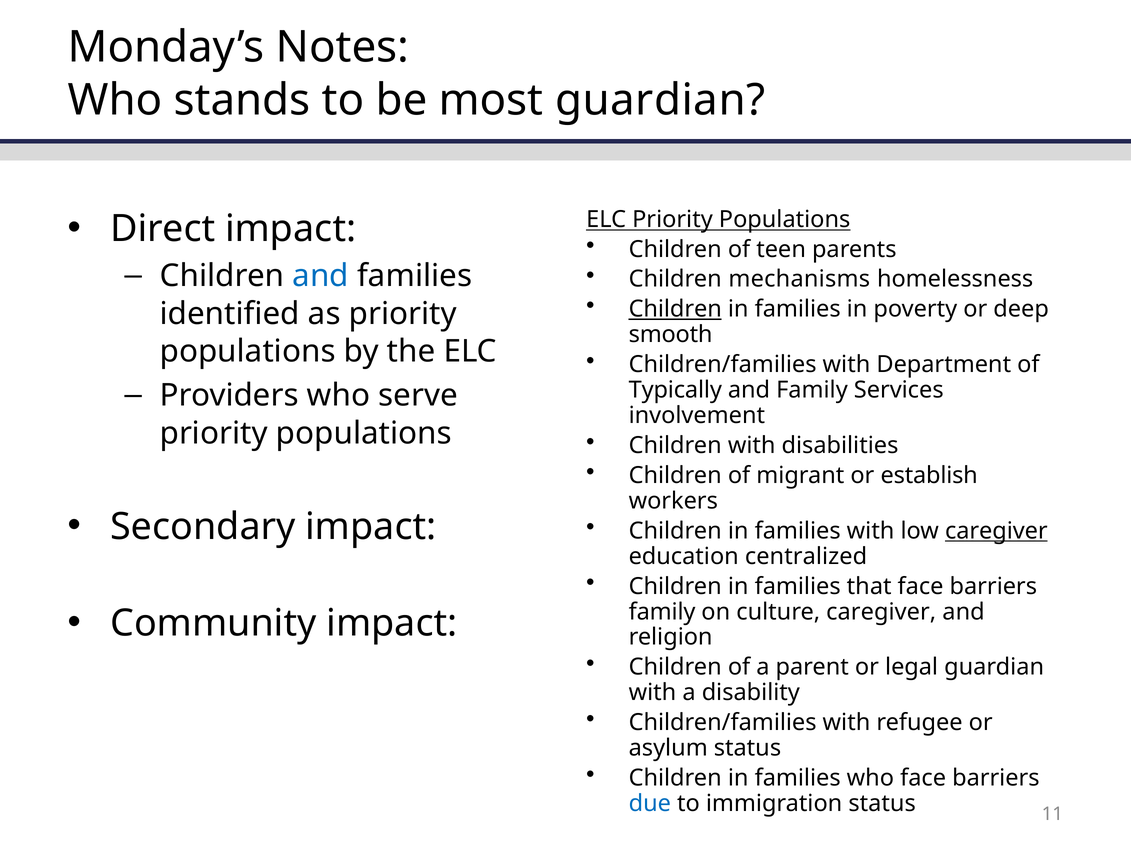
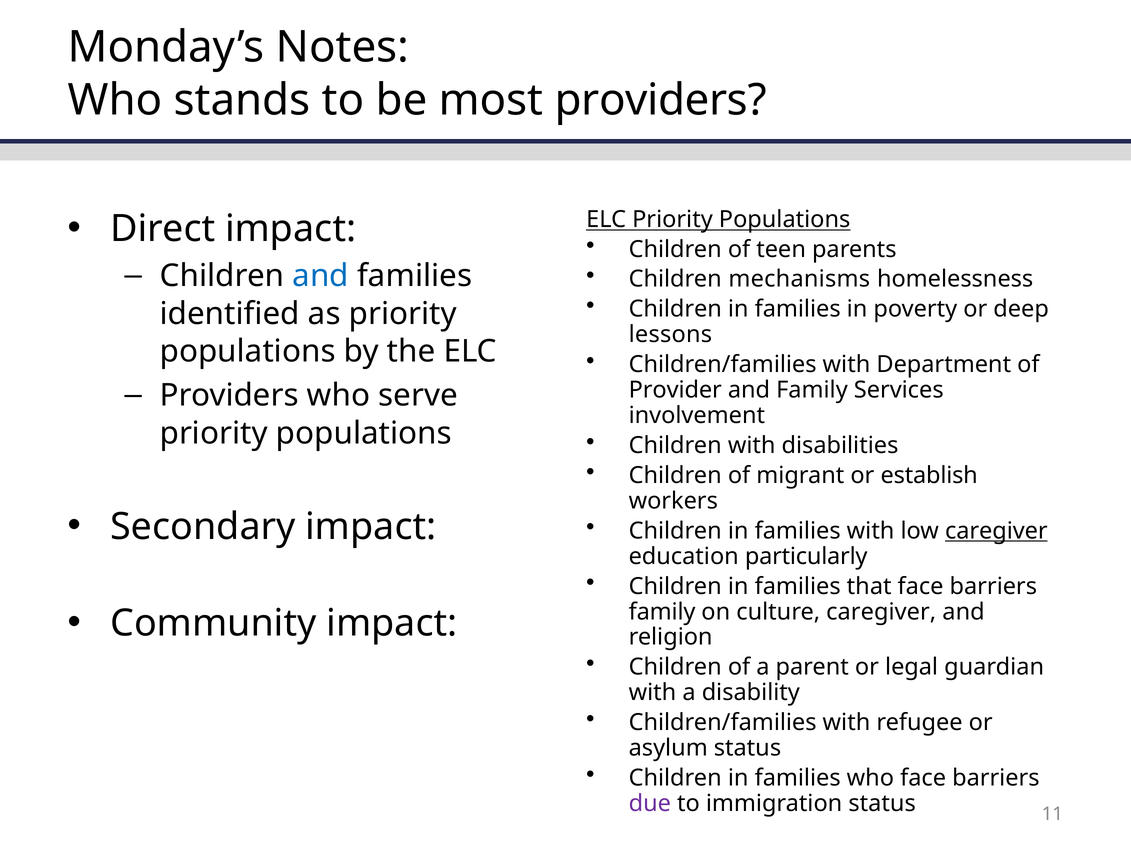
most guardian: guardian -> providers
Children at (675, 309) underline: present -> none
smooth: smooth -> lessons
Typically: Typically -> Provider
centralized: centralized -> particularly
due colour: blue -> purple
